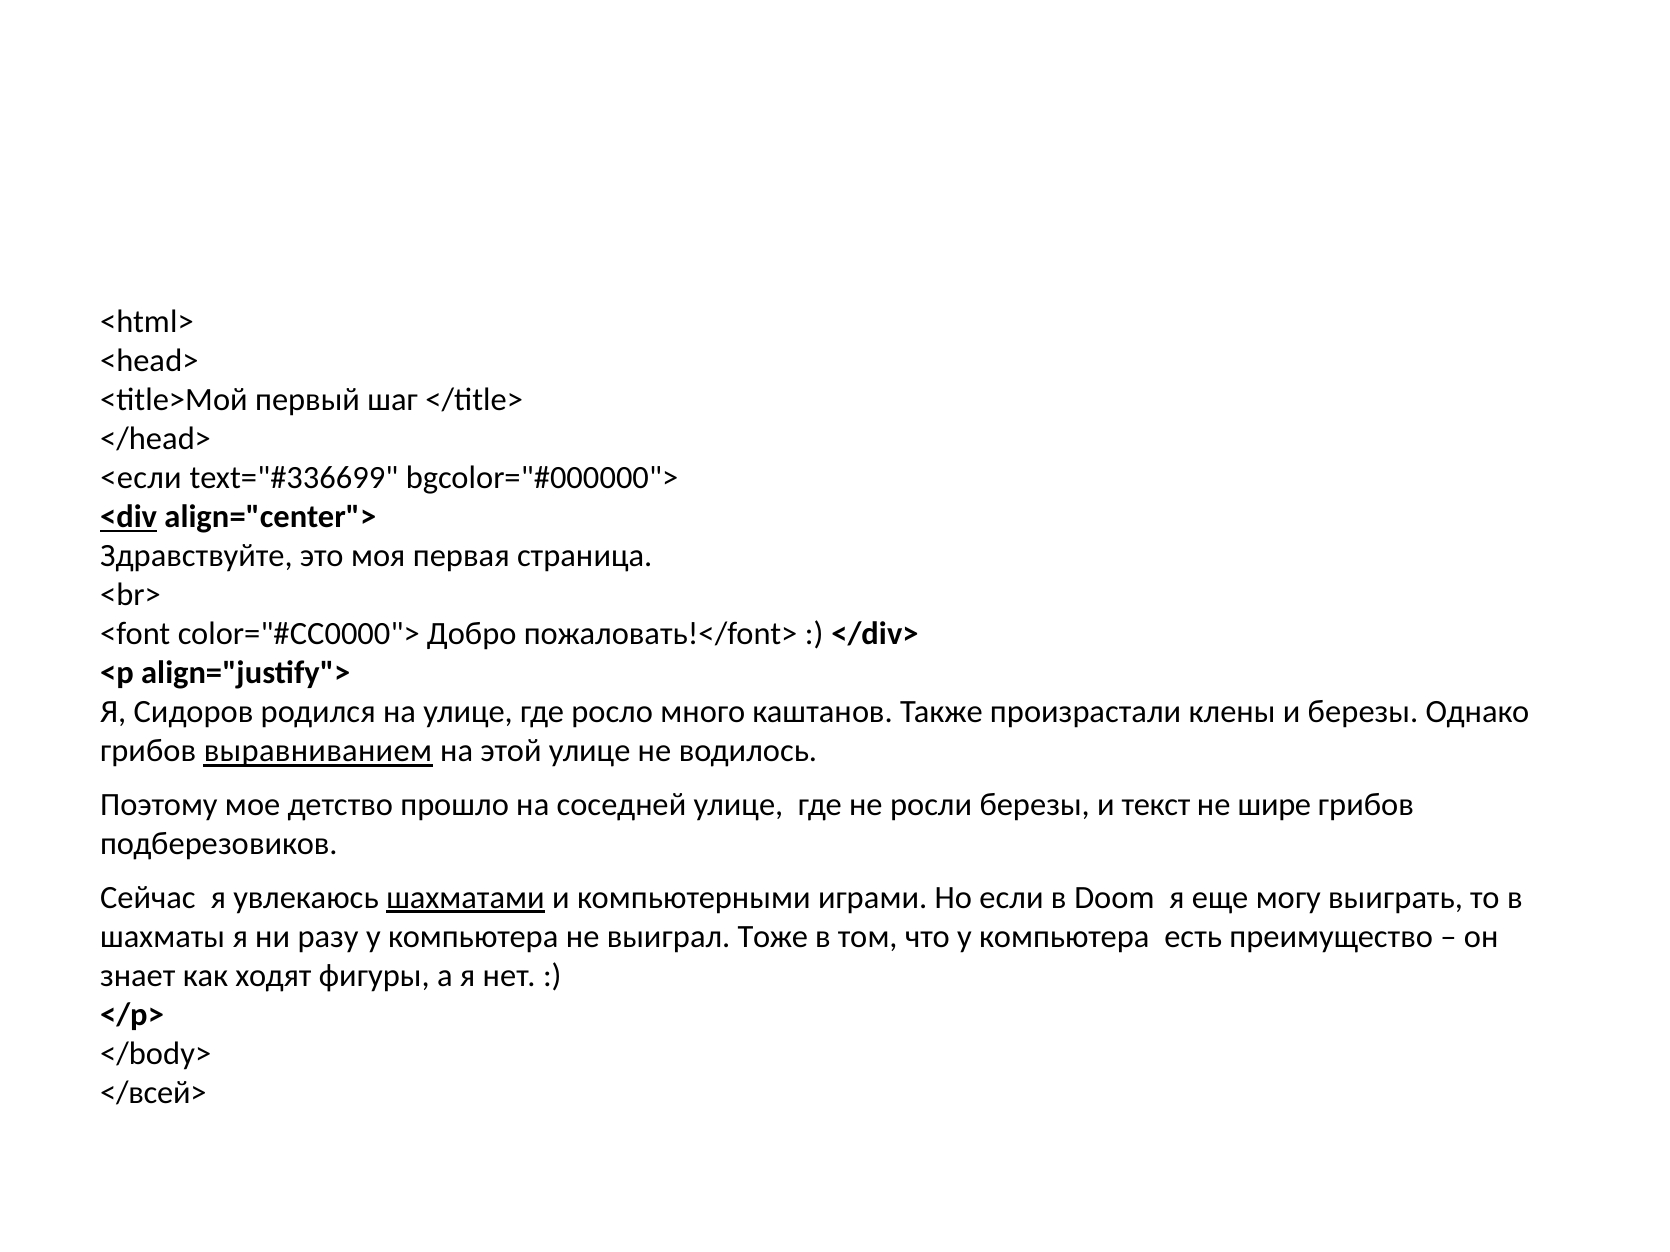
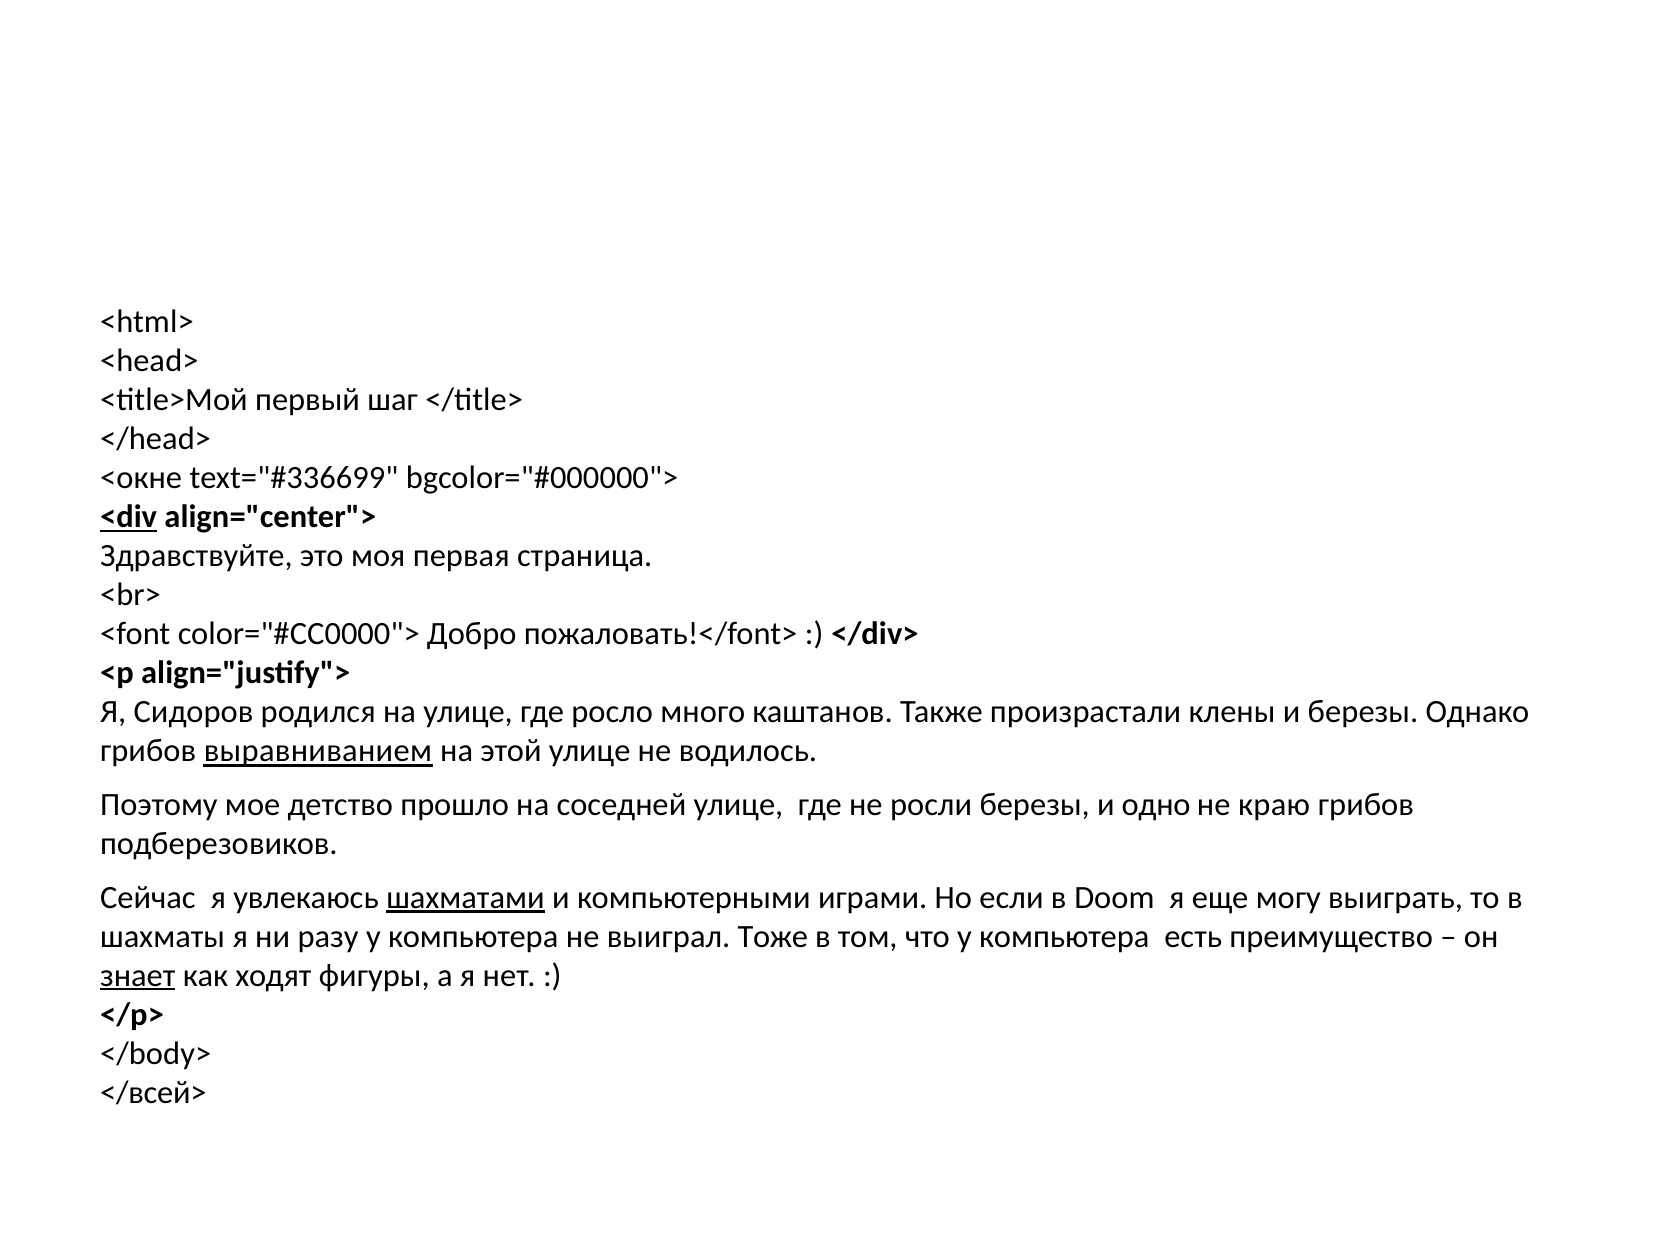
<если: <если -> <окне
текст: текст -> одно
шире: шире -> краю
знает underline: none -> present
